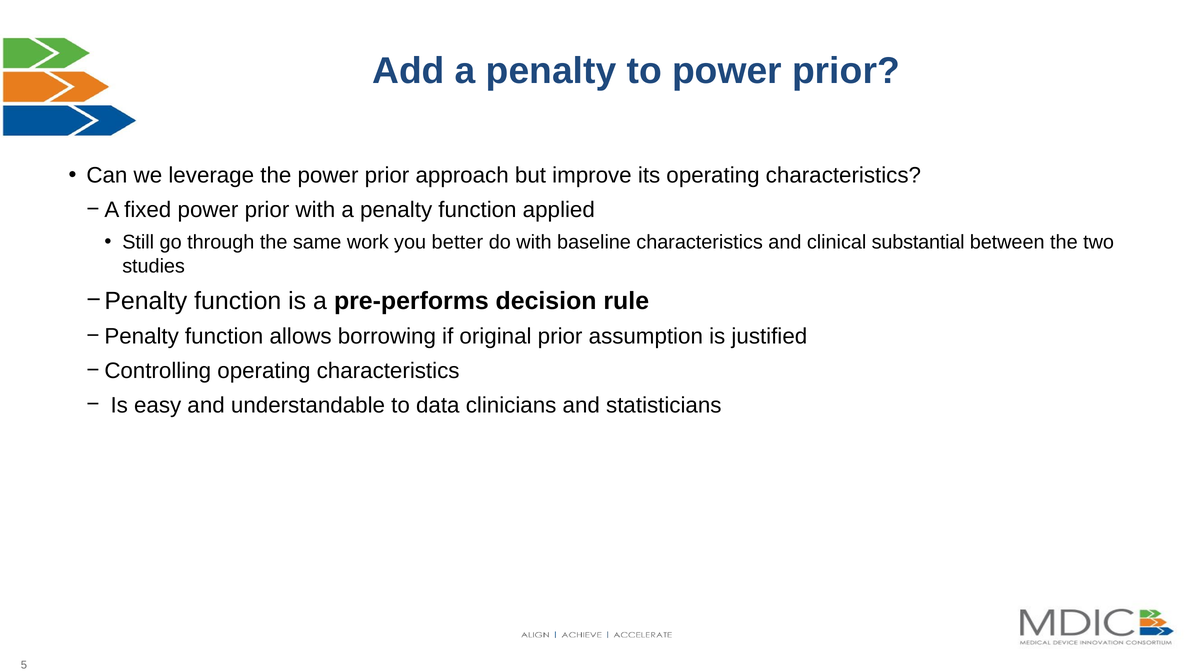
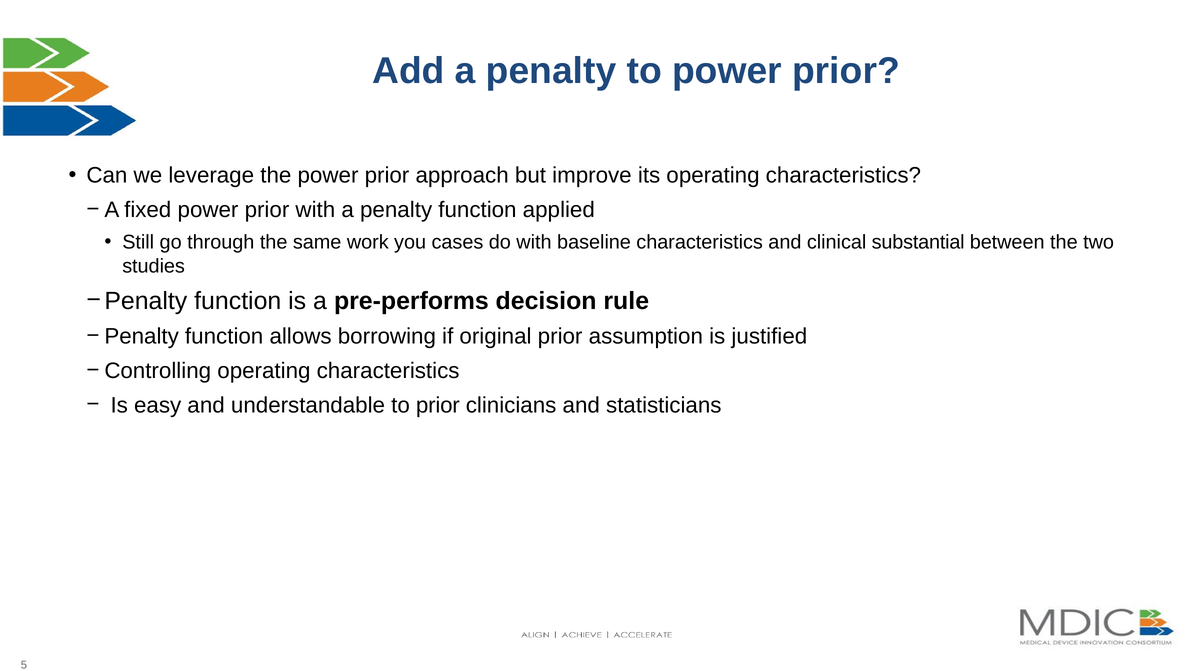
better: better -> cases
to data: data -> prior
